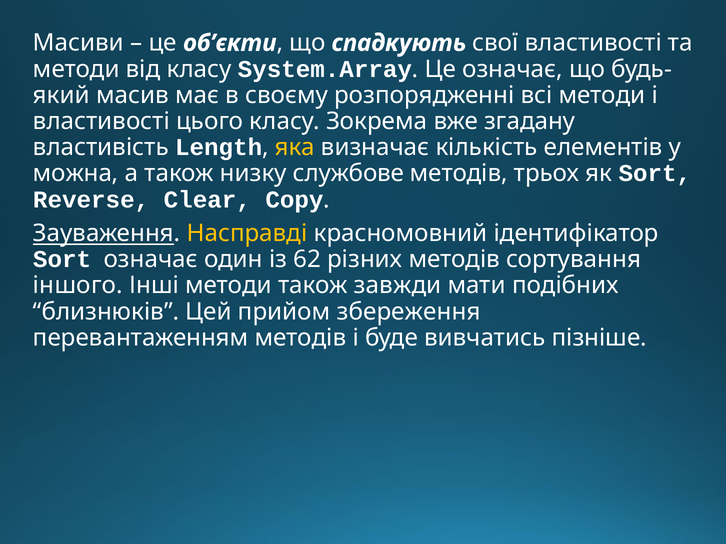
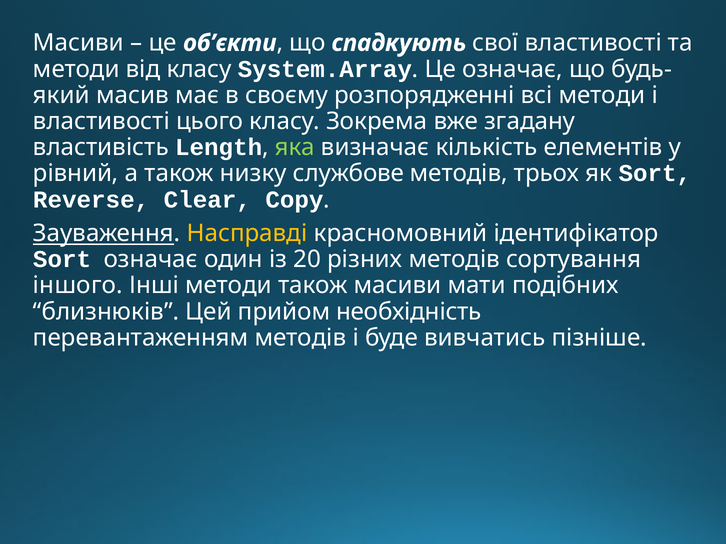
яка colour: yellow -> light green
можна: можна -> рівний
62: 62 -> 20
також завжди: завжди -> масиви
збереження: збереження -> необхідність
